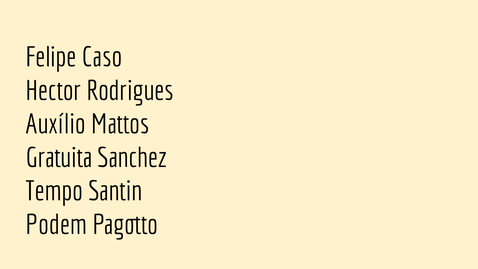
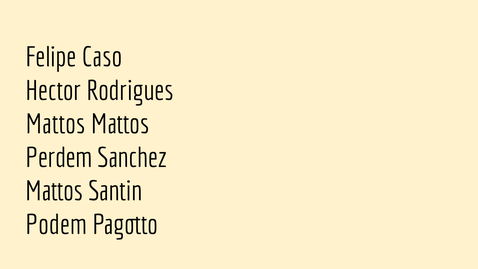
Auxílio at (56, 124): Auxílio -> Mattos
Gratuita: Gratuita -> Perdem
Tempo at (54, 191): Tempo -> Mattos
